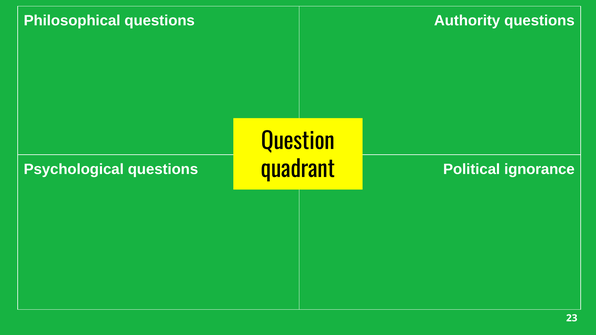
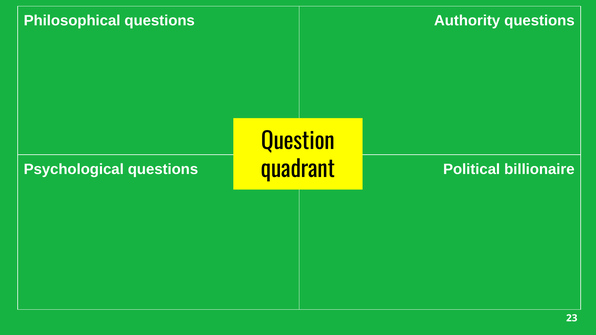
ignorance: ignorance -> billionaire
